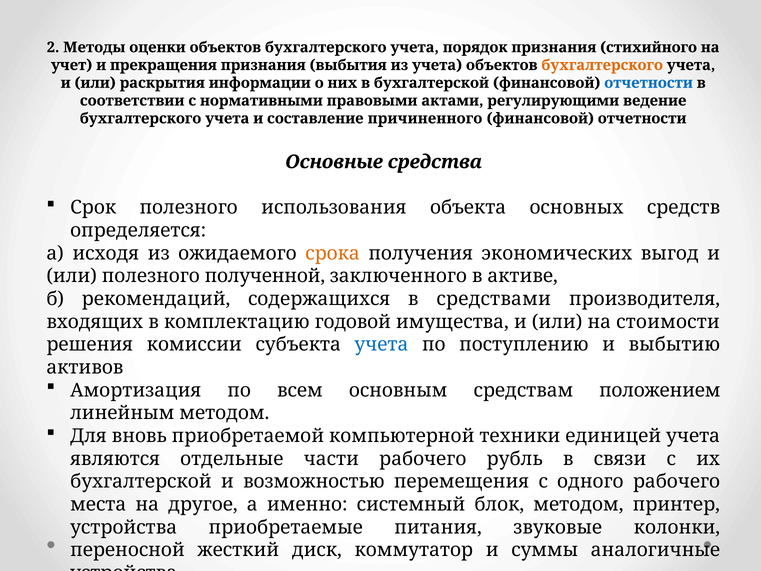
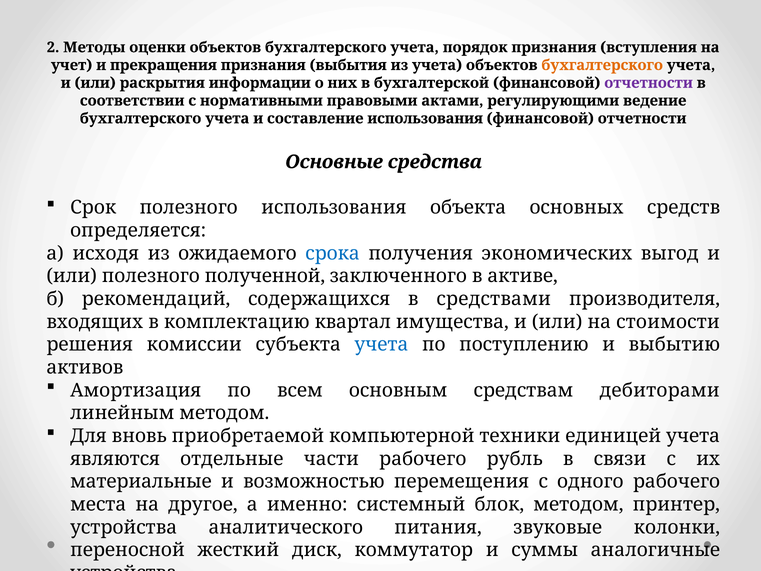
стихийного: стихийного -> вступления
отчетности at (649, 83) colour: blue -> purple
составление причиненного: причиненного -> использования
срока colour: orange -> blue
годовой: годовой -> квартал
положением: положением -> дебиторами
бухгалтерской at (141, 481): бухгалтерской -> материальные
приобретаемые: приобретаемые -> аналитического
